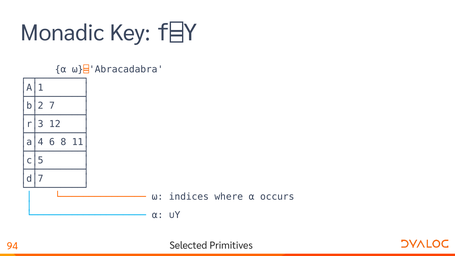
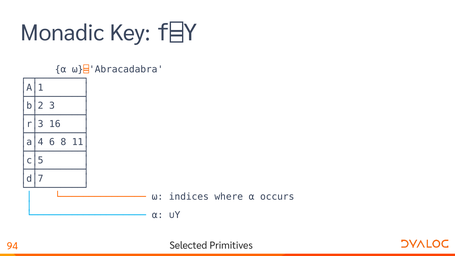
7: 7 -> 3
12: 12 -> 16
